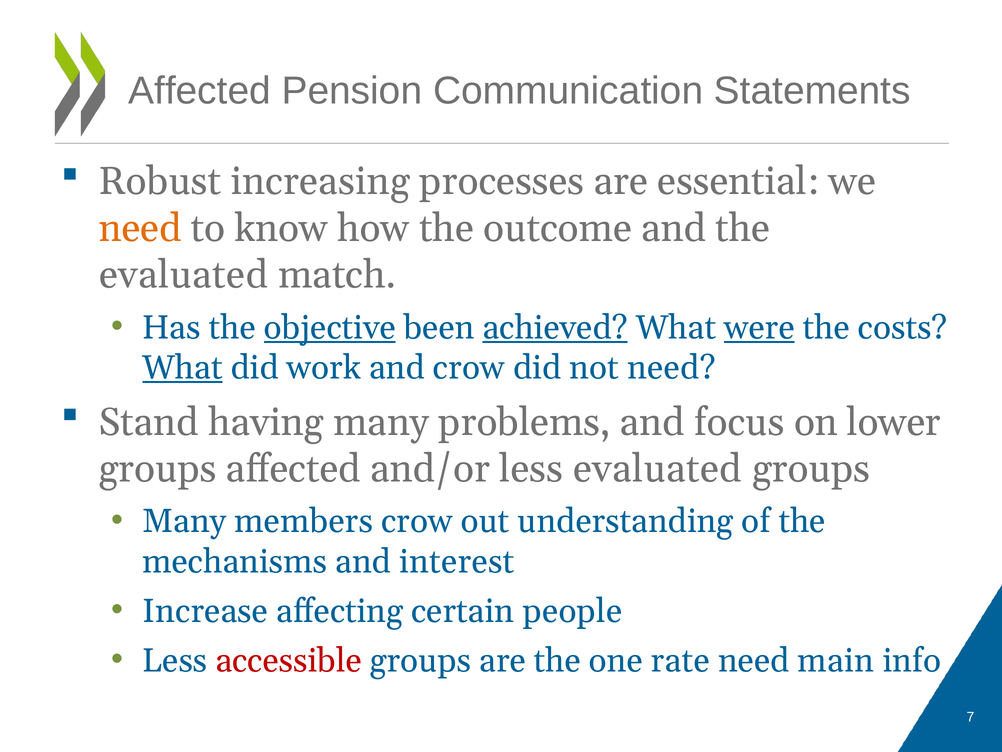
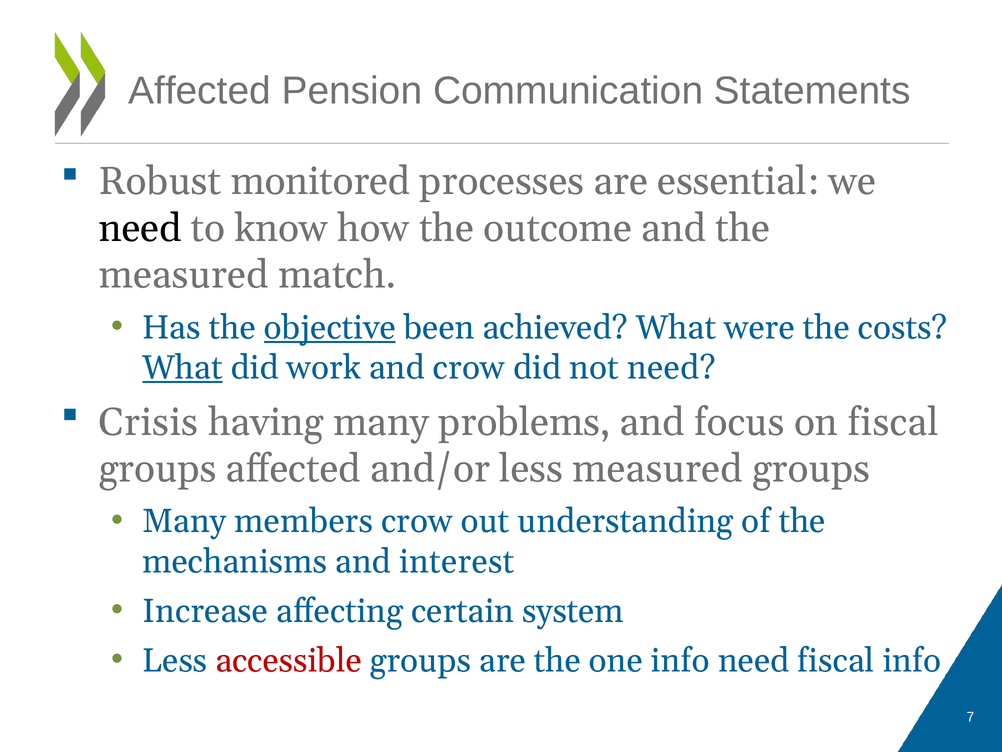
increasing: increasing -> monitored
need at (140, 228) colour: orange -> black
evaluated at (184, 275): evaluated -> measured
achieved underline: present -> none
were underline: present -> none
Stand: Stand -> Crisis
on lower: lower -> fiscal
less evaluated: evaluated -> measured
people: people -> system
one rate: rate -> info
need main: main -> fiscal
